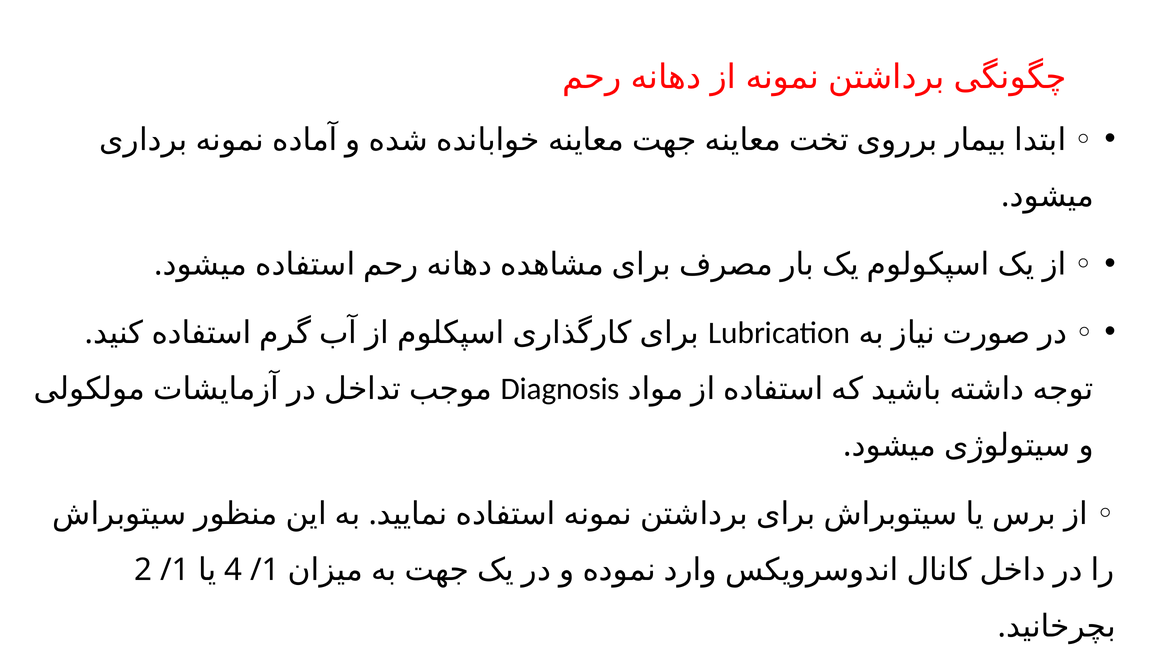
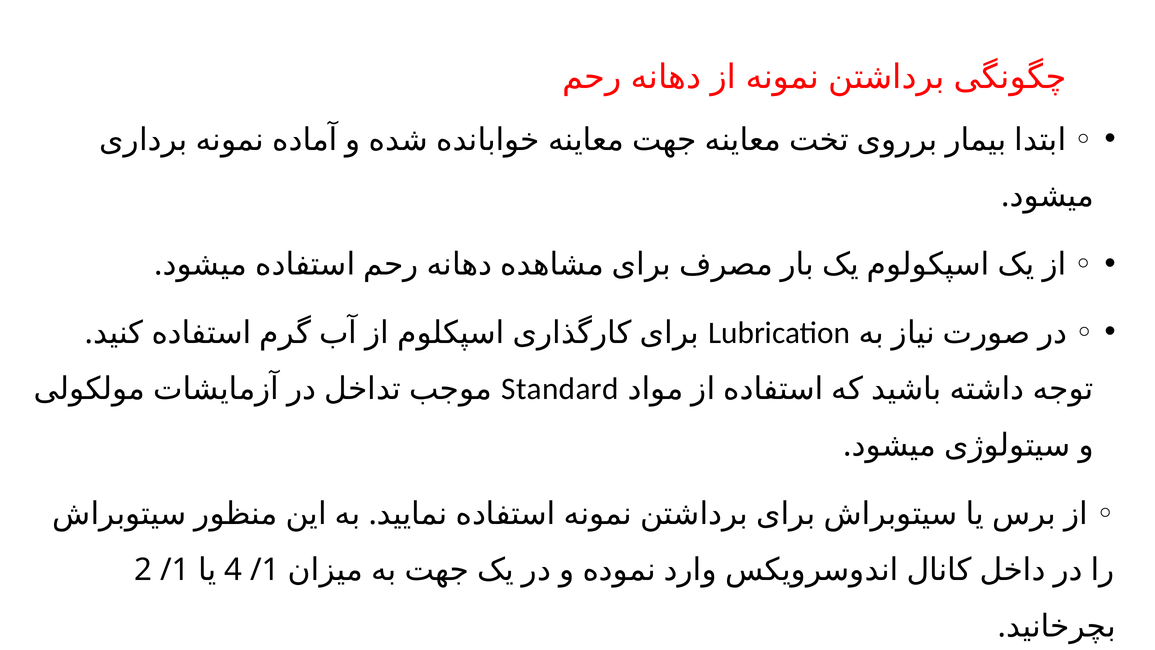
Diagnosis: Diagnosis -> Standard
